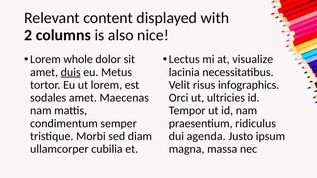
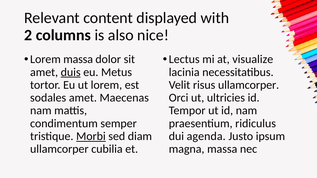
Lorem whole: whole -> massa
risus infographics: infographics -> ullamcorper
Morbi underline: none -> present
